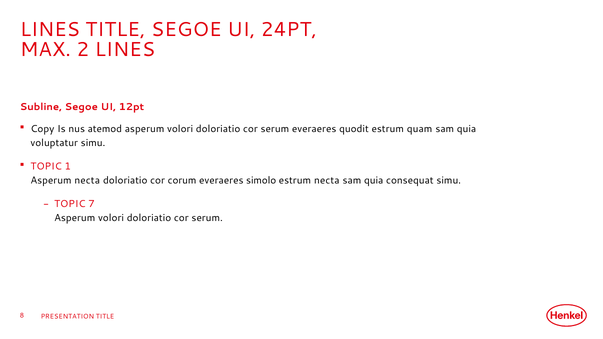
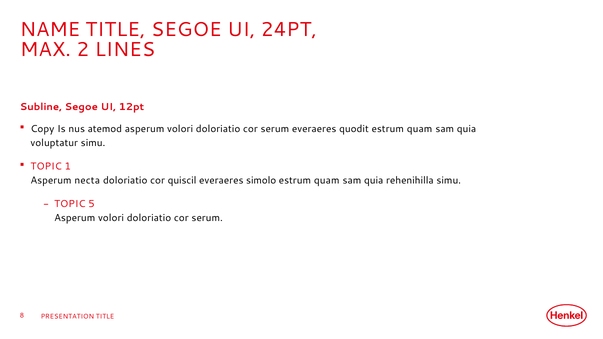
LINES at (50, 29): LINES -> NAME
corum: corum -> quiscil
necta at (327, 181): necta -> quam
consequat: consequat -> rehenihilla
7: 7 -> 5
